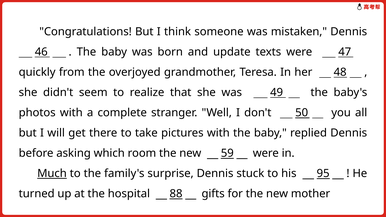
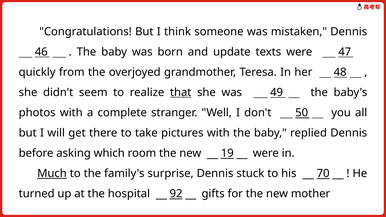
that underline: none -> present
59: 59 -> 19
95: 95 -> 70
88: 88 -> 92
